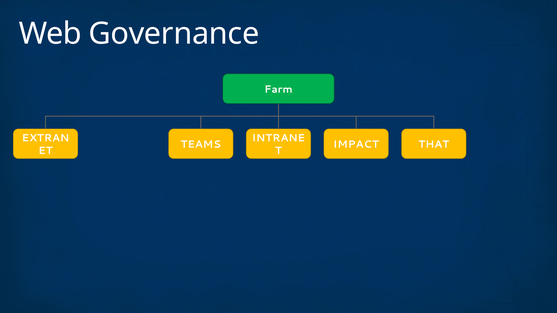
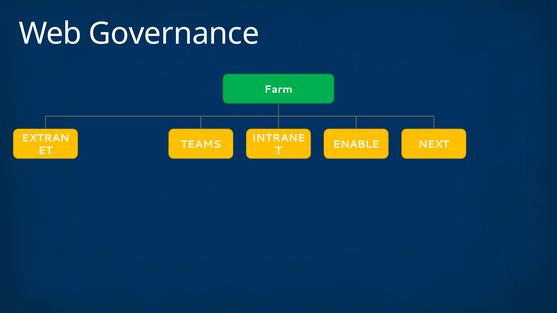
IMPACT: IMPACT -> ENABLE
THAT: THAT -> NEXT
